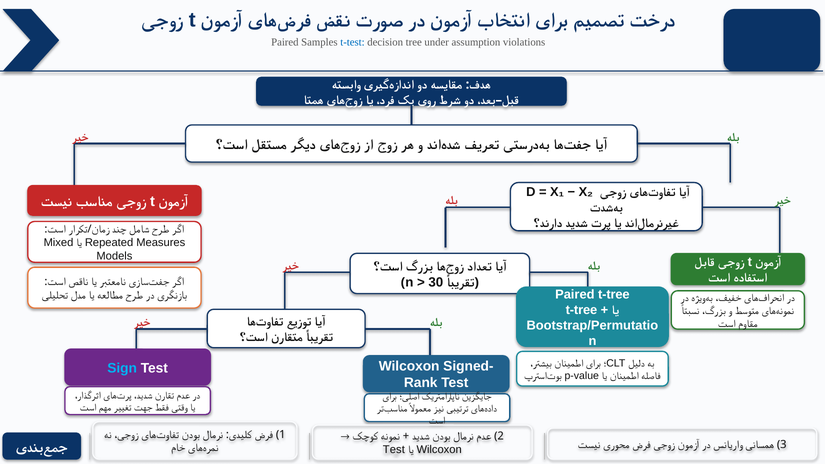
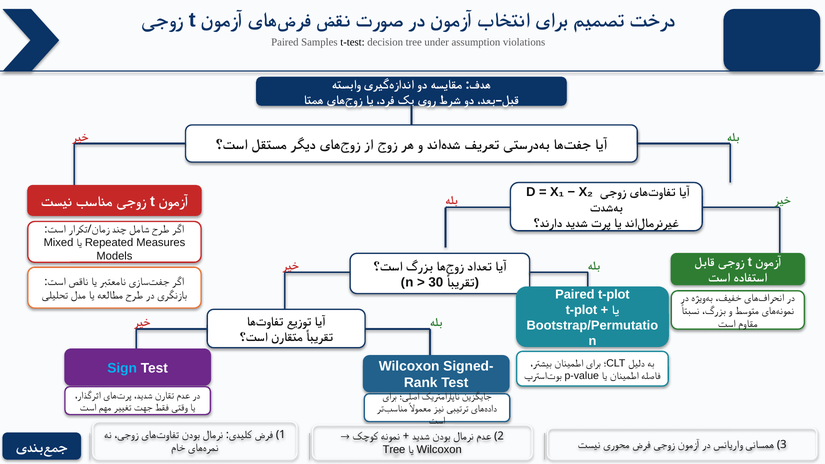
t-test colour: blue -> black
Paired t-tree: t-tree -> t-plot
t-tree at (581, 310): t-tree -> t-plot
Test at (394, 450): Test -> Tree
